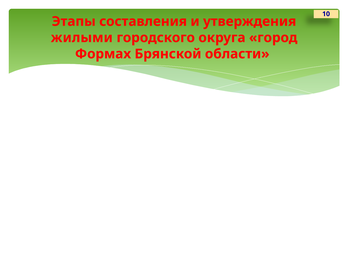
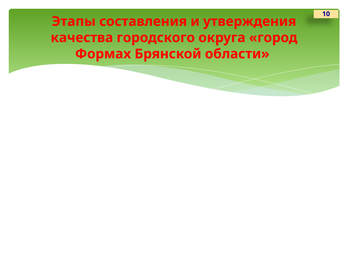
жилыми: жилыми -> качества
